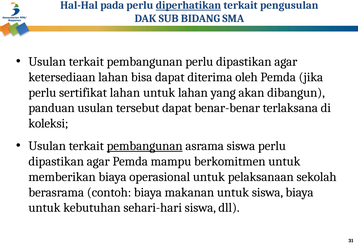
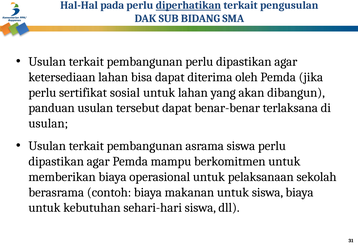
sertifikat lahan: lahan -> sosial
koleksi at (48, 123): koleksi -> usulan
pembangunan at (145, 146) underline: present -> none
